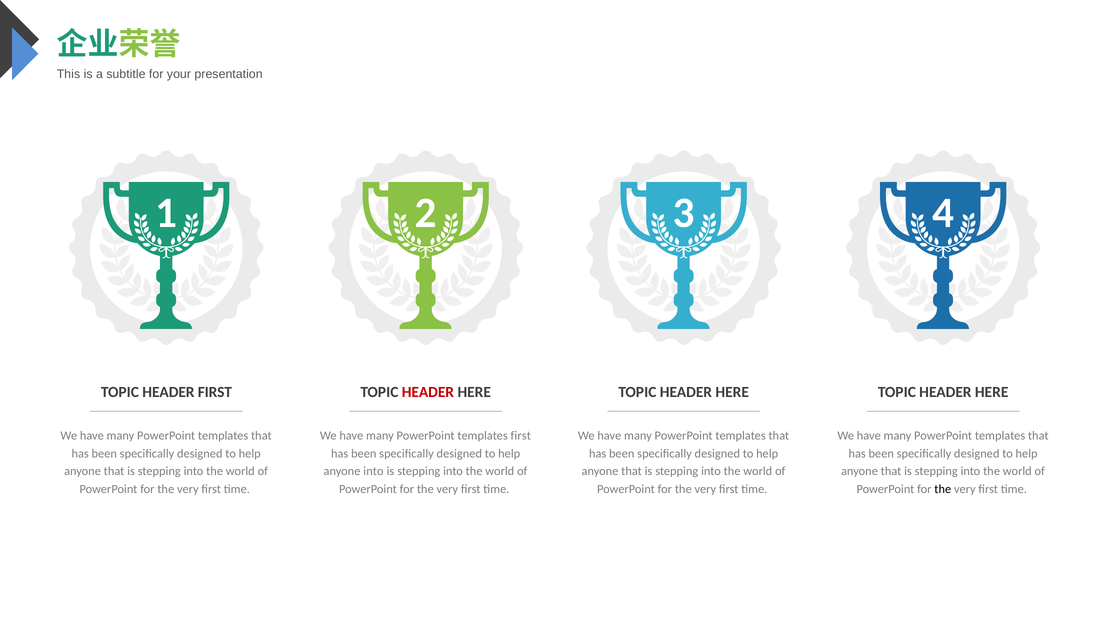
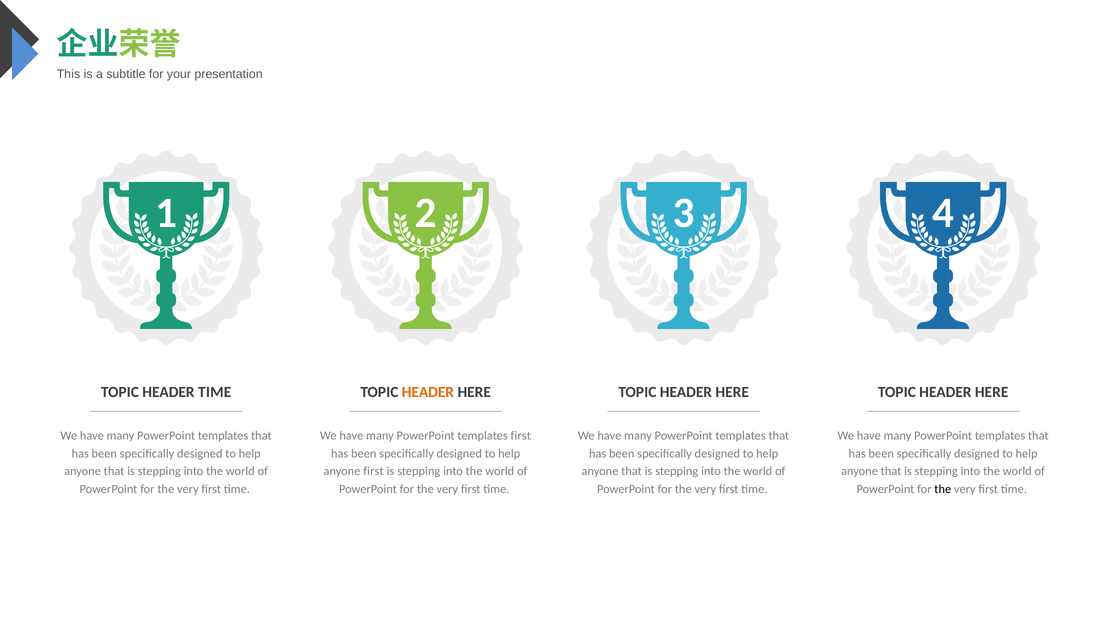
HEADER FIRST: FIRST -> TIME
HEADER at (428, 392) colour: red -> orange
anyone into: into -> first
